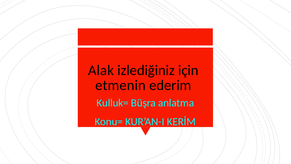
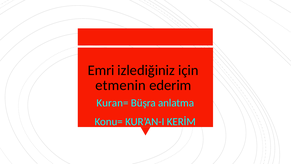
Alak: Alak -> Emri
Kulluk=: Kulluk= -> Kuran=
